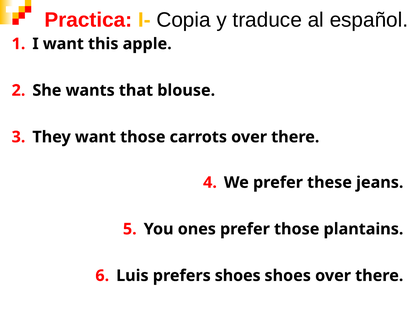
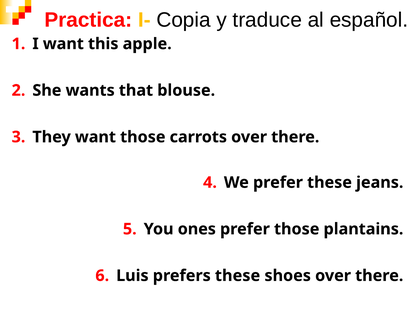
prefers shoes: shoes -> these
